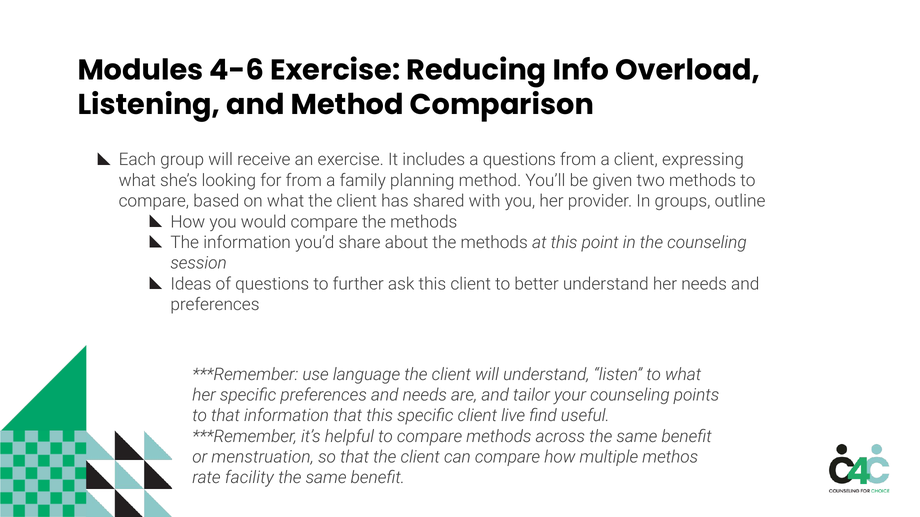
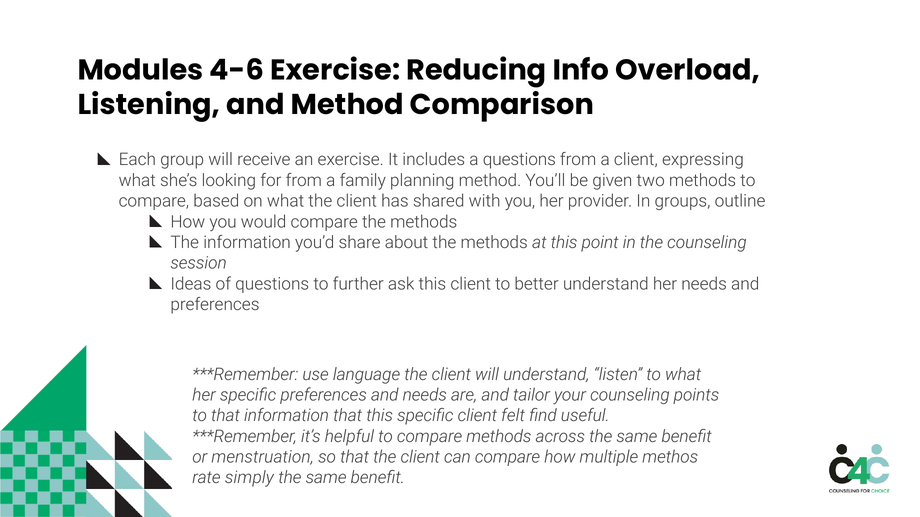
live: live -> felt
facility: facility -> simply
